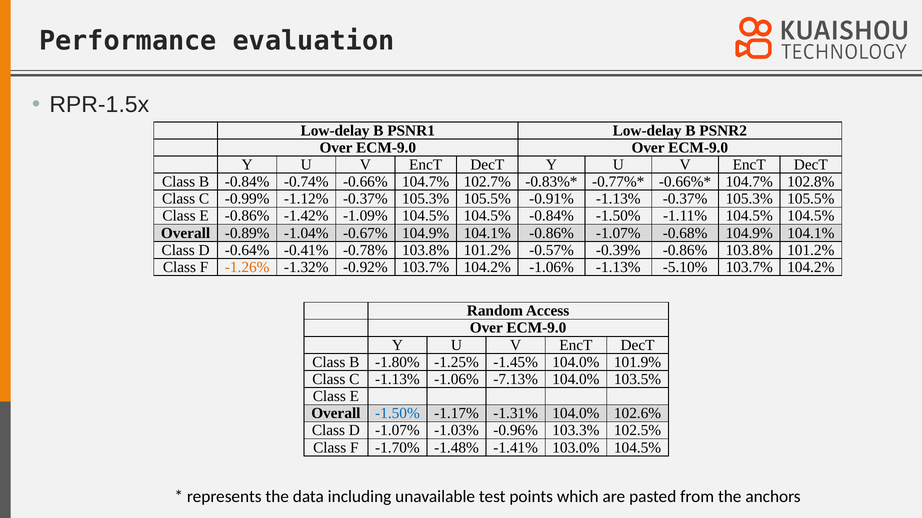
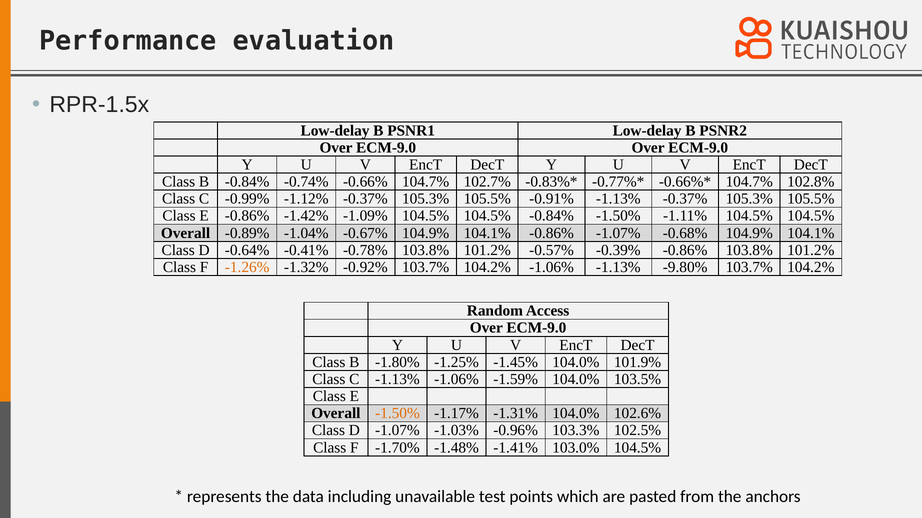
-5.10%: -5.10% -> -9.80%
-7.13%: -7.13% -> -1.59%
-1.50% at (397, 414) colour: blue -> orange
